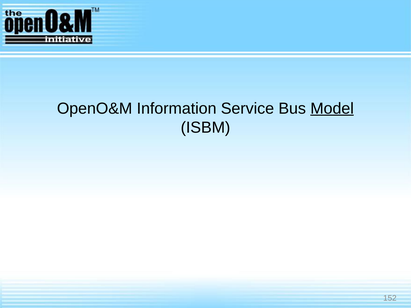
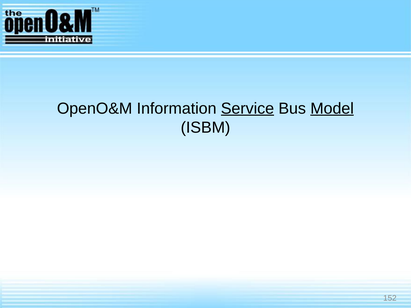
Service underline: none -> present
